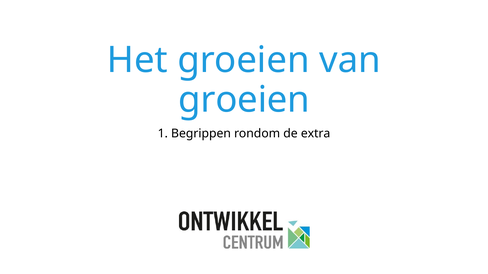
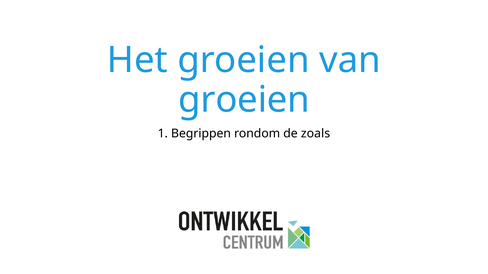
extra: extra -> zoals
